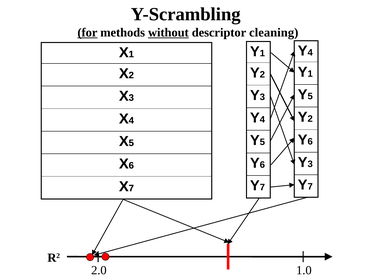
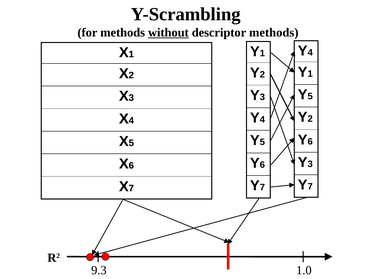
for underline: present -> none
descriptor cleaning: cleaning -> methods
2.0: 2.0 -> 9.3
